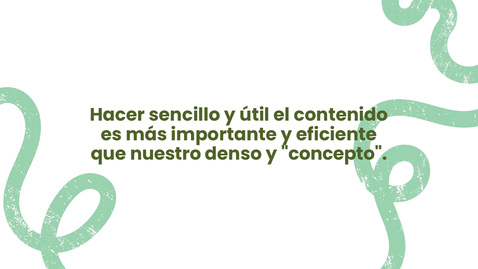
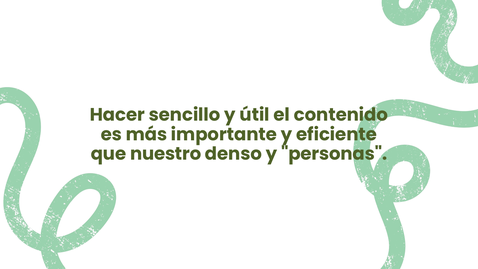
concepto: concepto -> personas
